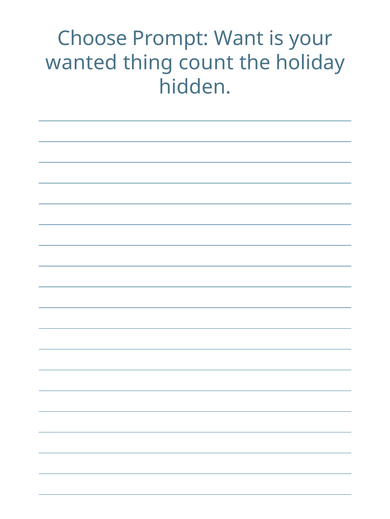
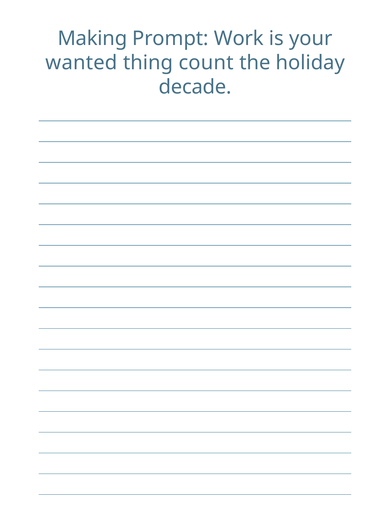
Choose: Choose -> Making
Want: Want -> Work
hidden: hidden -> decade
